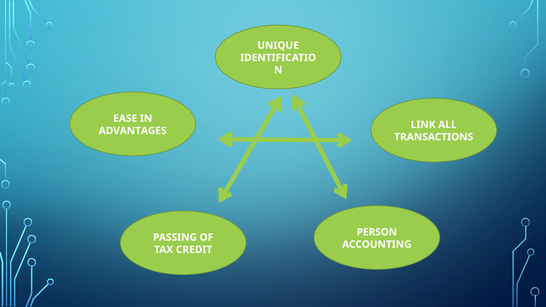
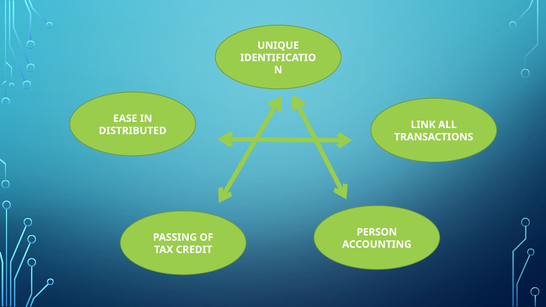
ADVANTAGES: ADVANTAGES -> DISTRIBUTED
